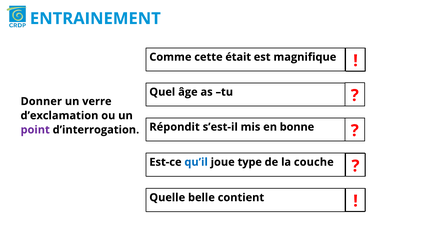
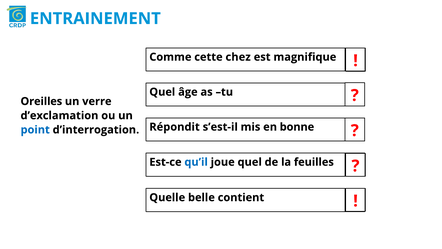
était: était -> chez
Donner: Donner -> Oreilles
point colour: purple -> blue
joue type: type -> quel
couche: couche -> feuilles
